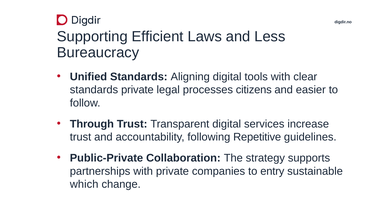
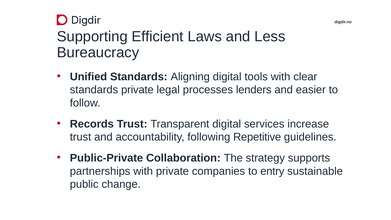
citizens: citizens -> lenders
Through: Through -> Records
which: which -> public
